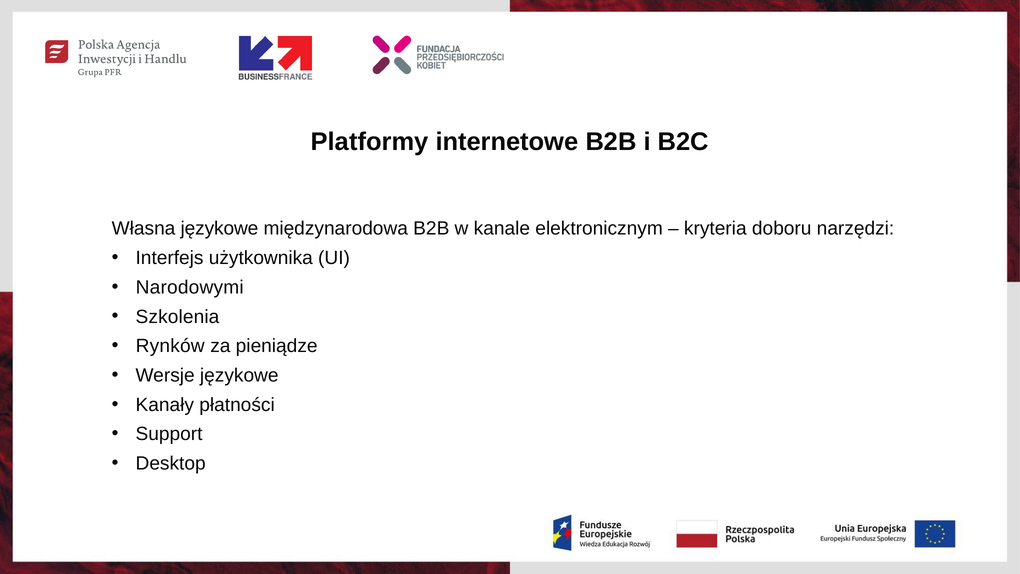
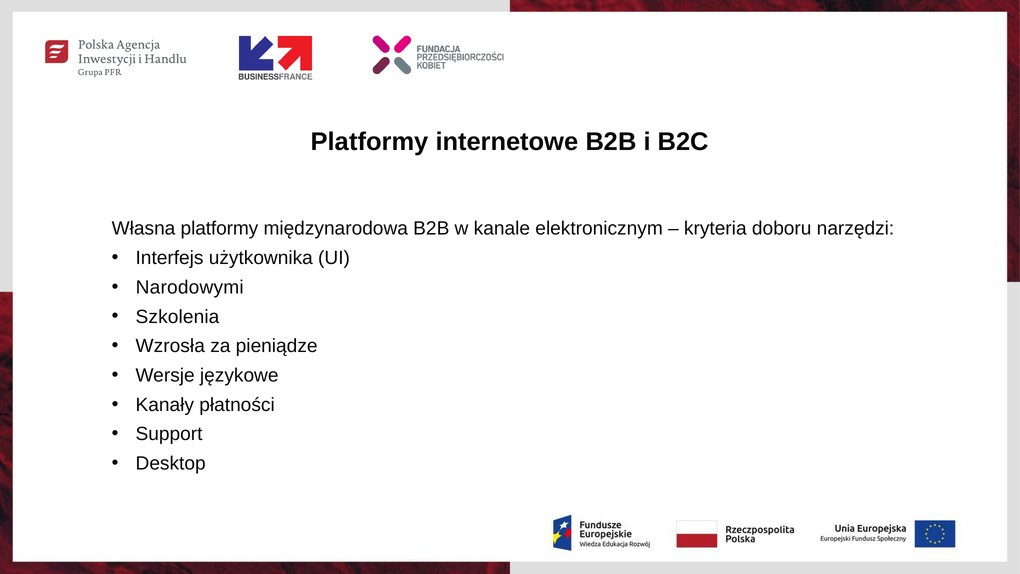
Własna językowe: językowe -> platformy
Rynków: Rynków -> Wzrosła
